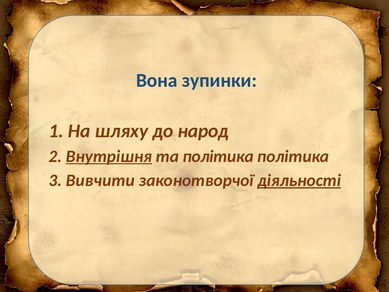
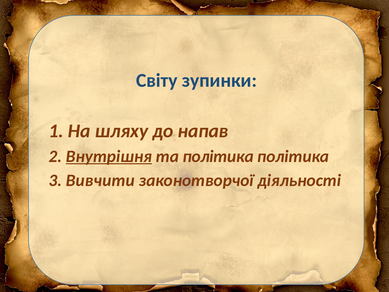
Вона: Вона -> Світу
народ: народ -> напав
діяльності underline: present -> none
